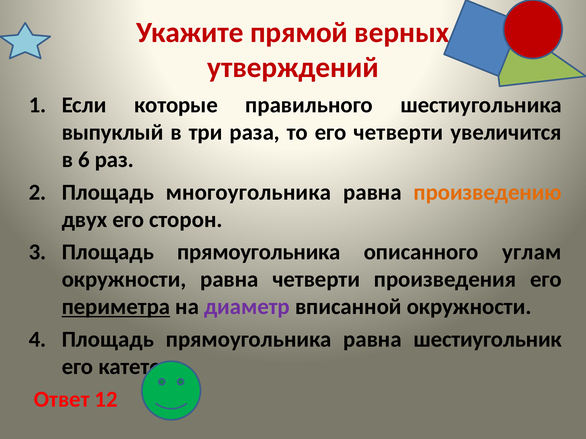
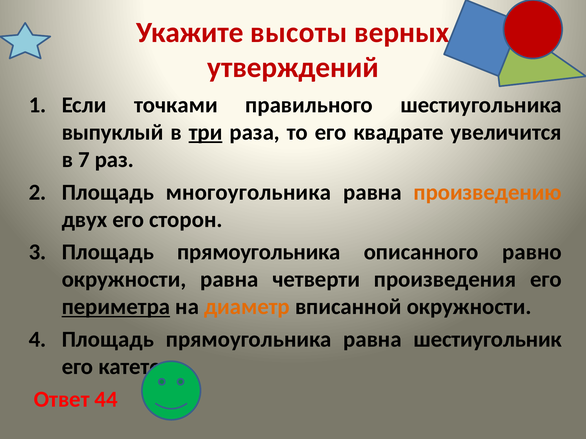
прямой: прямой -> высоты
которые: которые -> точками
три underline: none -> present
его четверти: четверти -> квадрате
6: 6 -> 7
углам: углам -> равно
диаметр colour: purple -> orange
12: 12 -> 44
